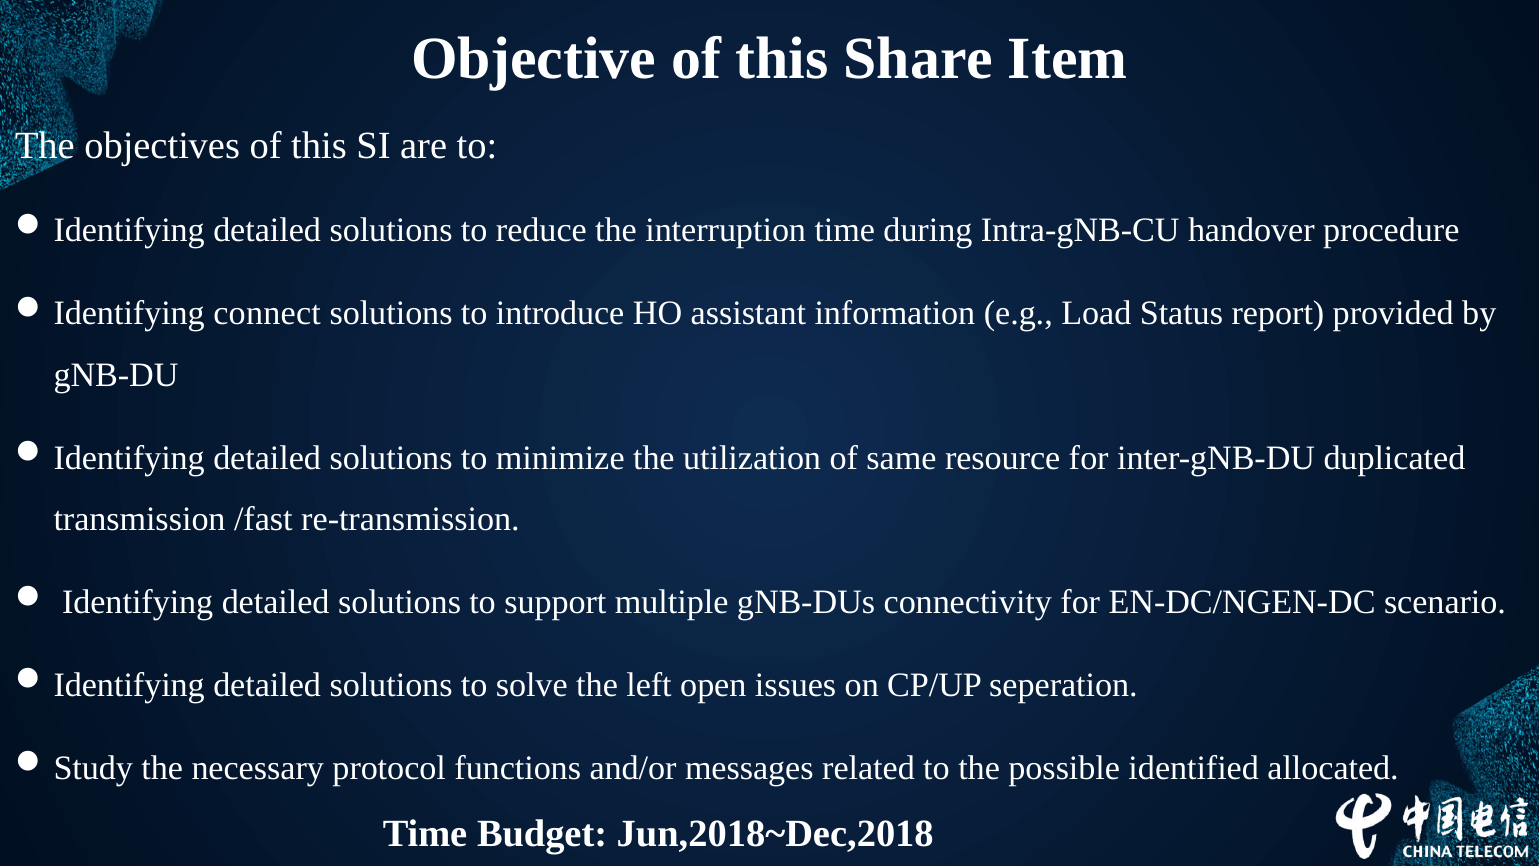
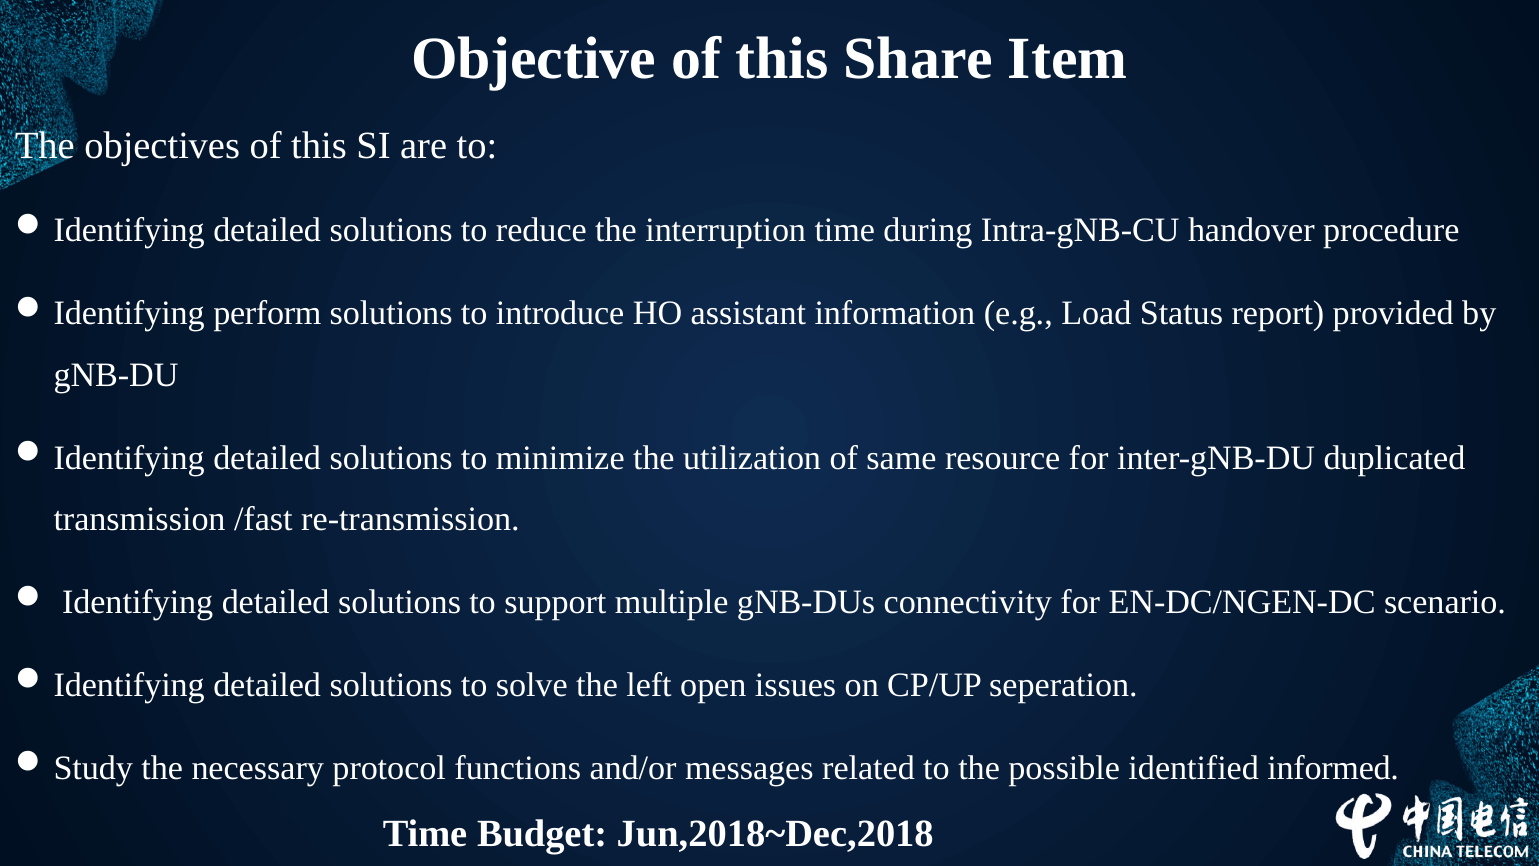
connect: connect -> perform
allocated: allocated -> informed
